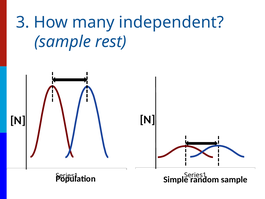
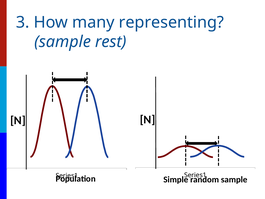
independent: independent -> representing
